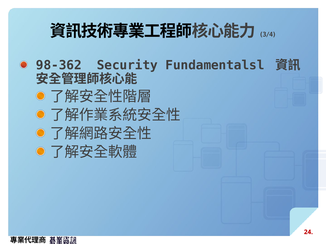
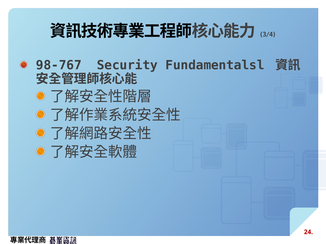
98-362: 98-362 -> 98-767
